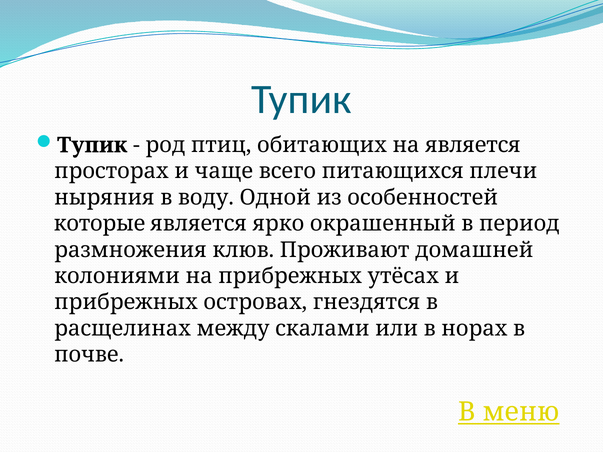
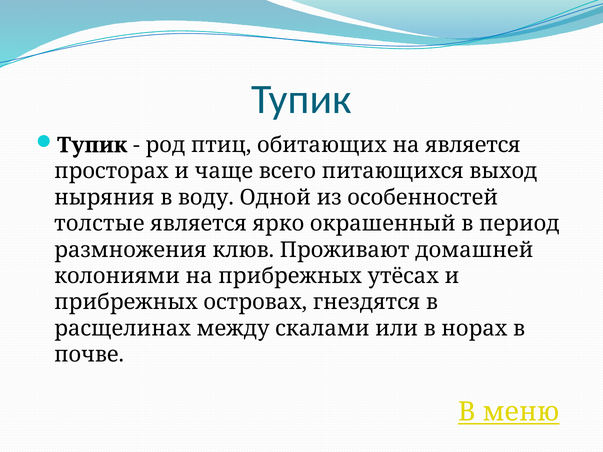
плечи: плечи -> выход
которые: которые -> толстые
